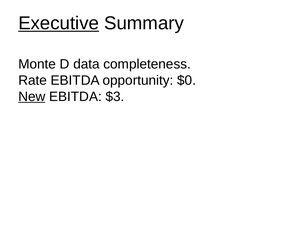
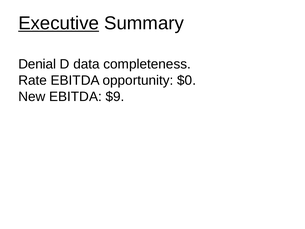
Monte: Monte -> Denial
New underline: present -> none
$3: $3 -> $9
